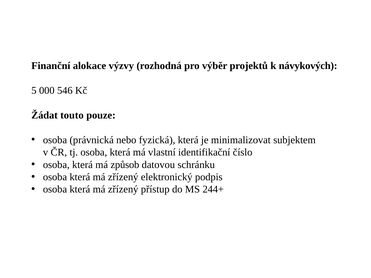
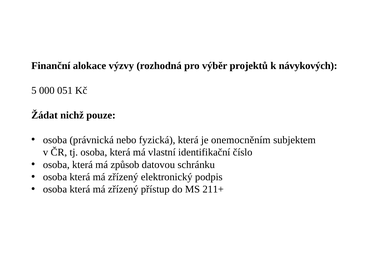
546: 546 -> 051
touto: touto -> nichž
minimalizovat: minimalizovat -> onemocněním
244+: 244+ -> 211+
